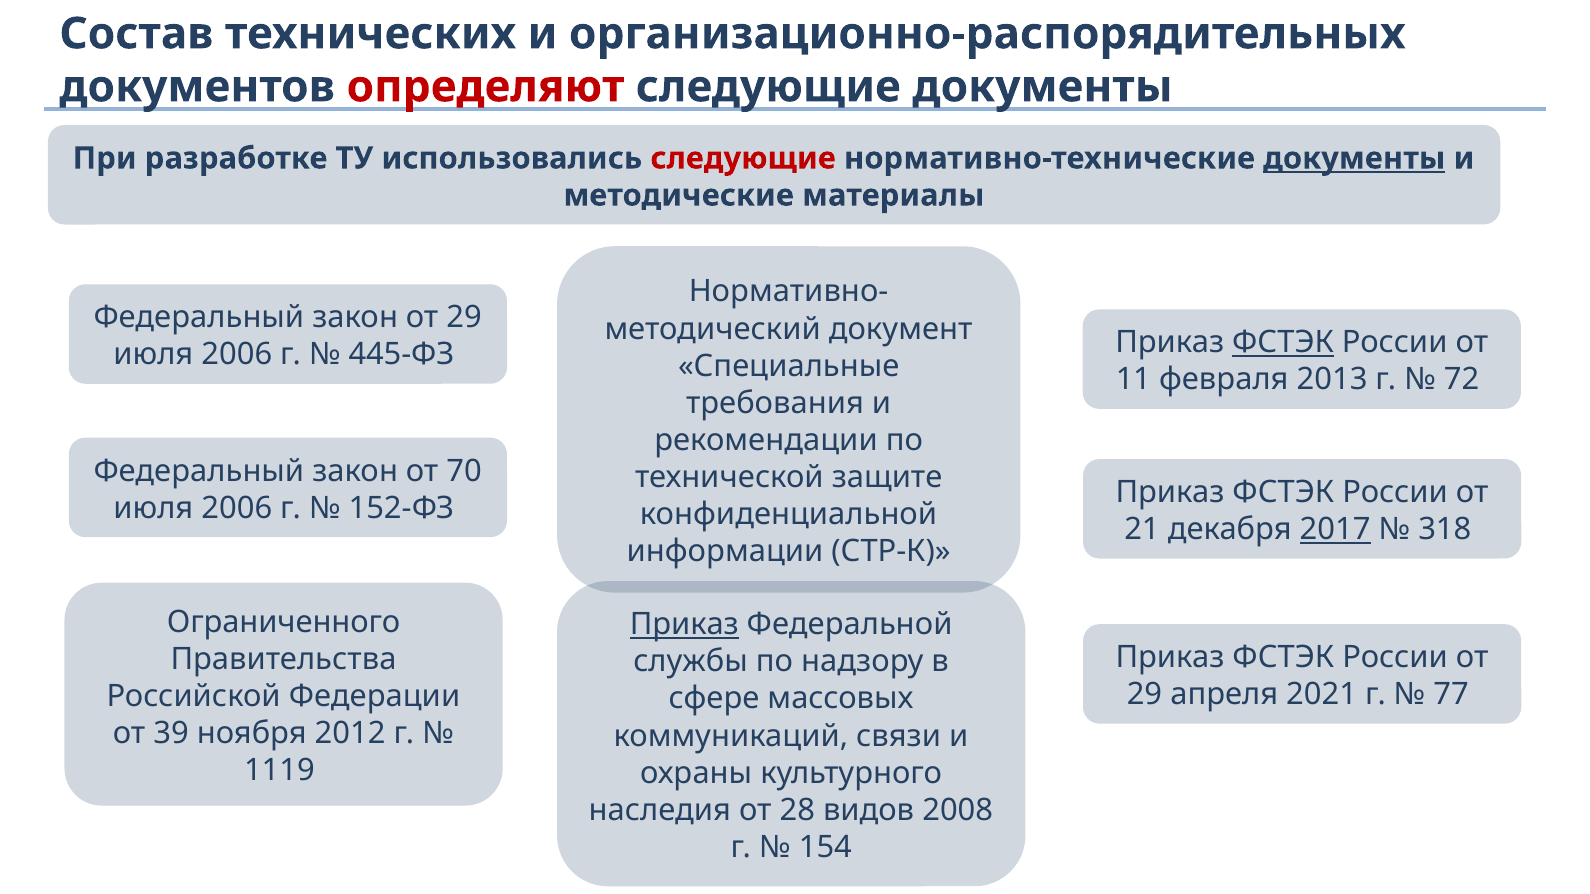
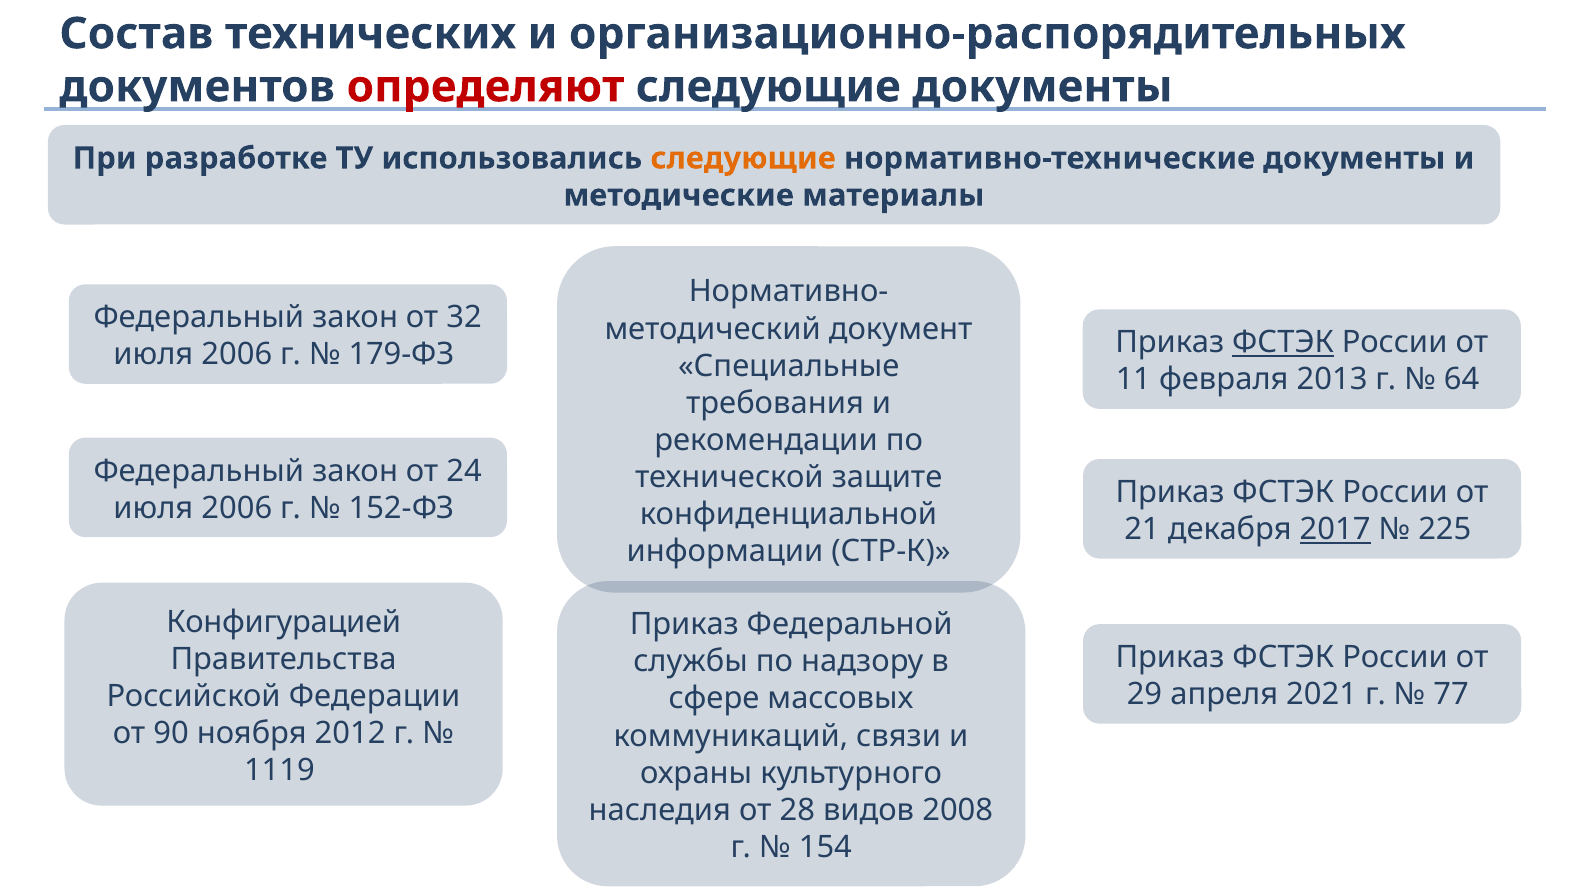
следующие at (743, 158) colour: red -> orange
документы at (1354, 158) underline: present -> none
закон от 29: 29 -> 32
445-ФЗ: 445-ФЗ -> 179-ФЗ
72: 72 -> 64
70: 70 -> 24
318: 318 -> 225
Ограниченного: Ограниченного -> Конфигурацией
Приказ at (684, 625) underline: present -> none
39: 39 -> 90
